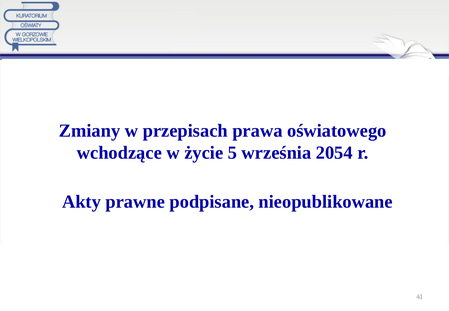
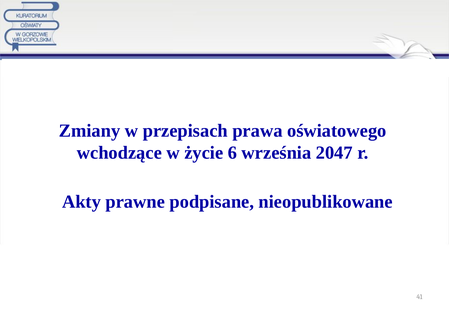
5: 5 -> 6
2054: 2054 -> 2047
